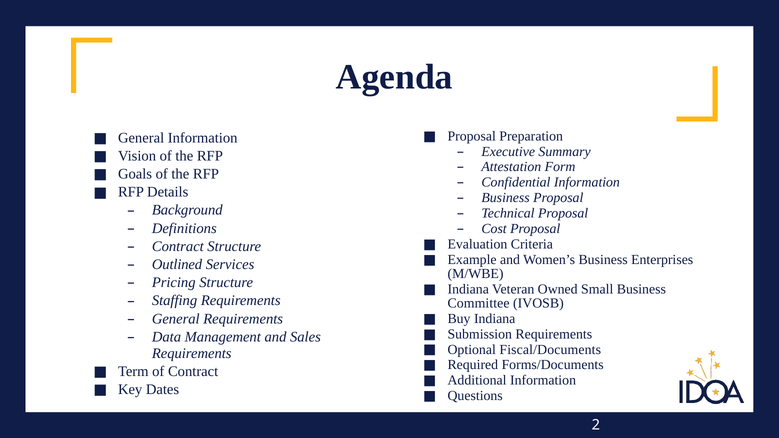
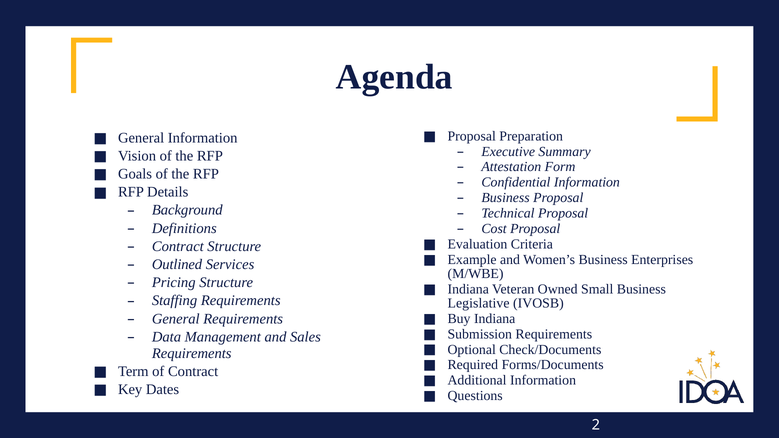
Committee: Committee -> Legislative
Fiscal/Documents: Fiscal/Documents -> Check/Documents
